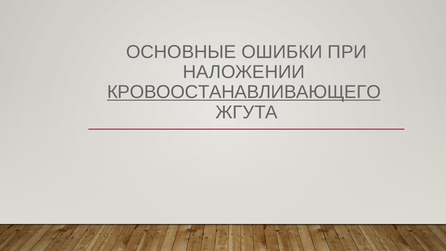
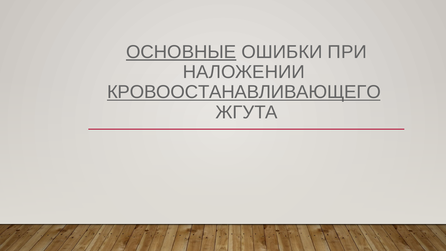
ОСНОВНЫЕ underline: none -> present
